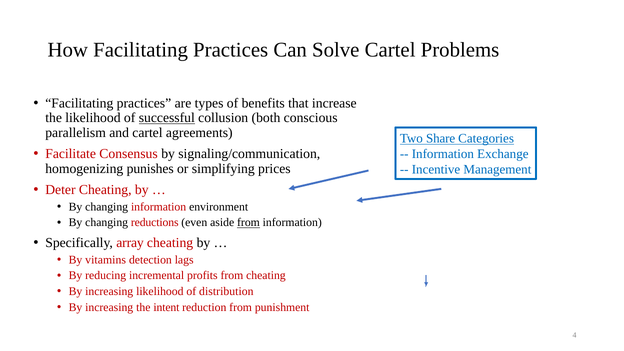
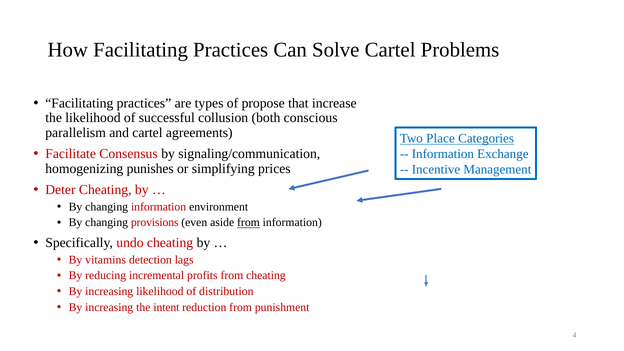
benefits: benefits -> propose
successful underline: present -> none
Share: Share -> Place
reductions: reductions -> provisions
array: array -> undo
